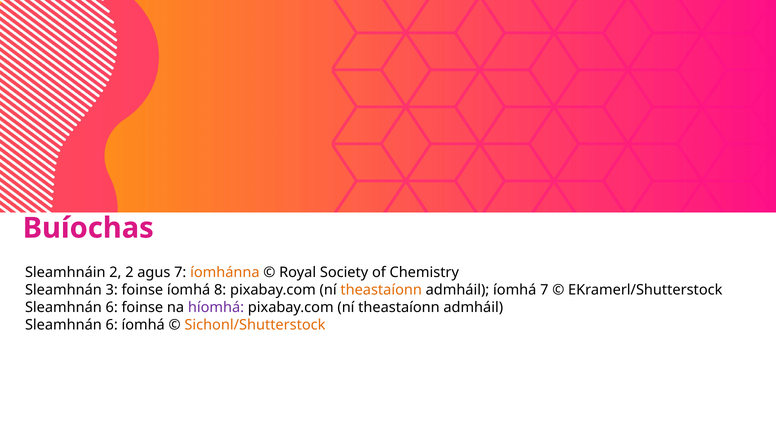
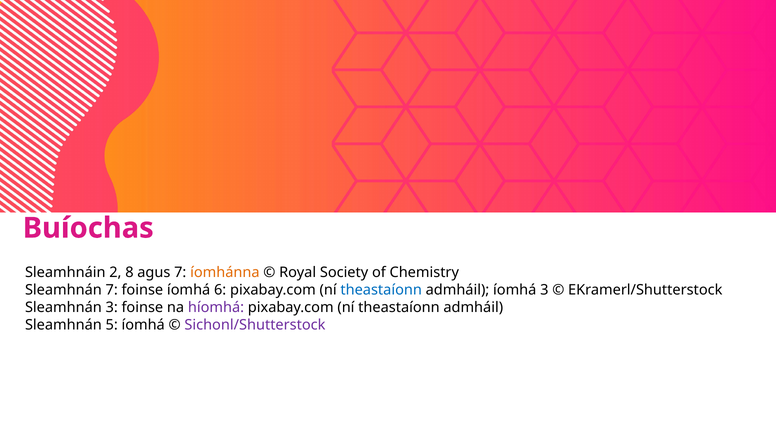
2 2: 2 -> 8
Sleamhnán 3: 3 -> 7
8: 8 -> 6
theastaíonn at (381, 290) colour: orange -> blue
íomhá 7: 7 -> 3
6 at (112, 308): 6 -> 3
6 at (112, 325): 6 -> 5
Sichonl/Shutterstock colour: orange -> purple
